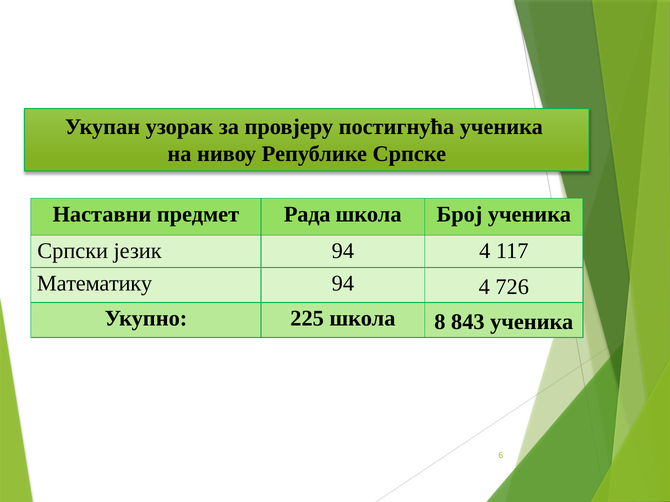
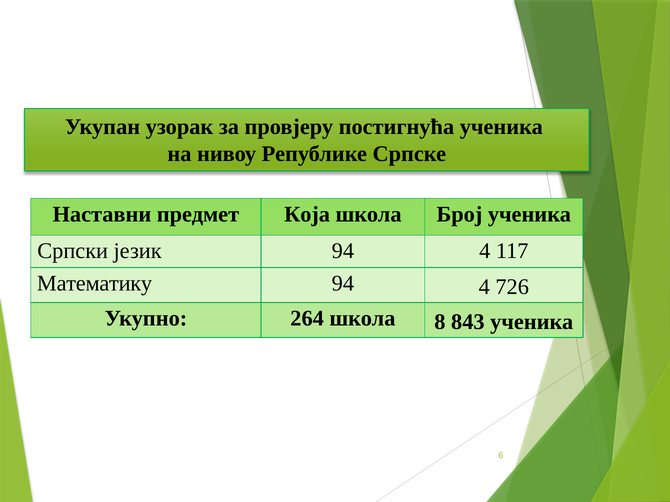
Рада: Рада -> Која
225: 225 -> 264
